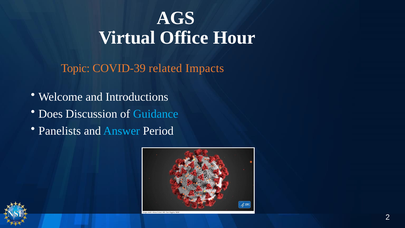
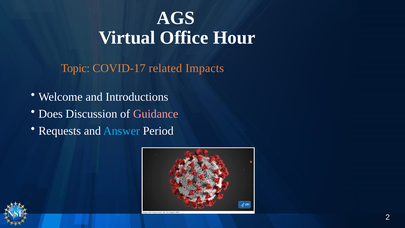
COVID-39: COVID-39 -> COVID-17
Guidance colour: light blue -> pink
Panelists: Panelists -> Requests
